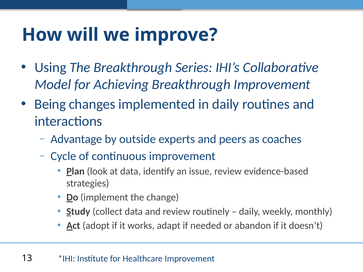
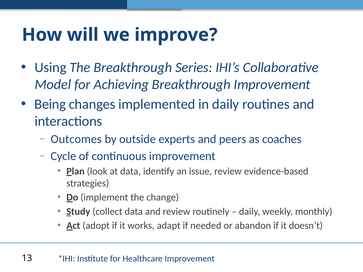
Advantage: Advantage -> Outcomes
